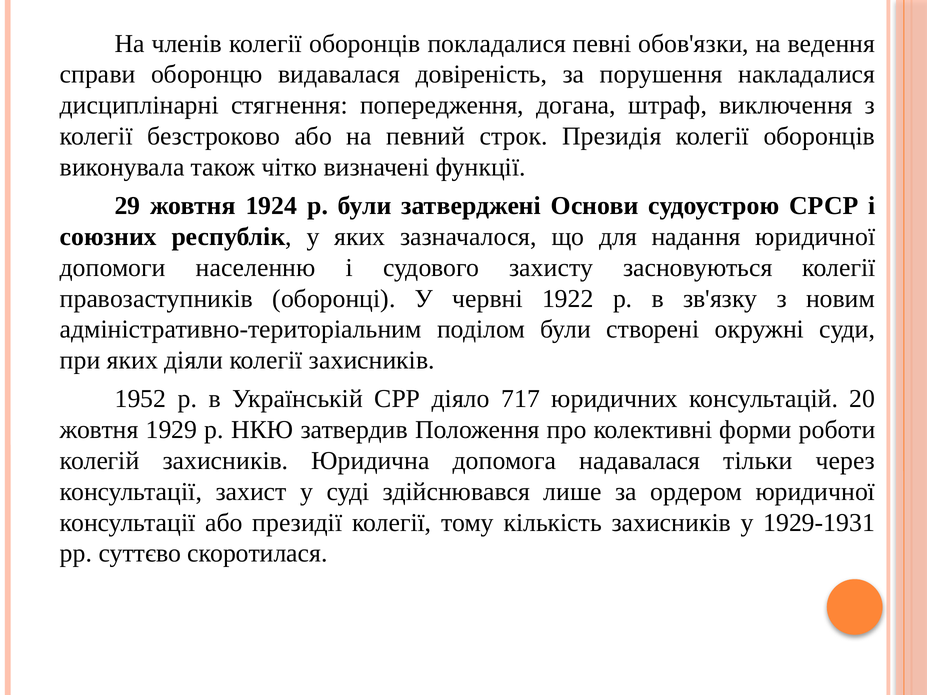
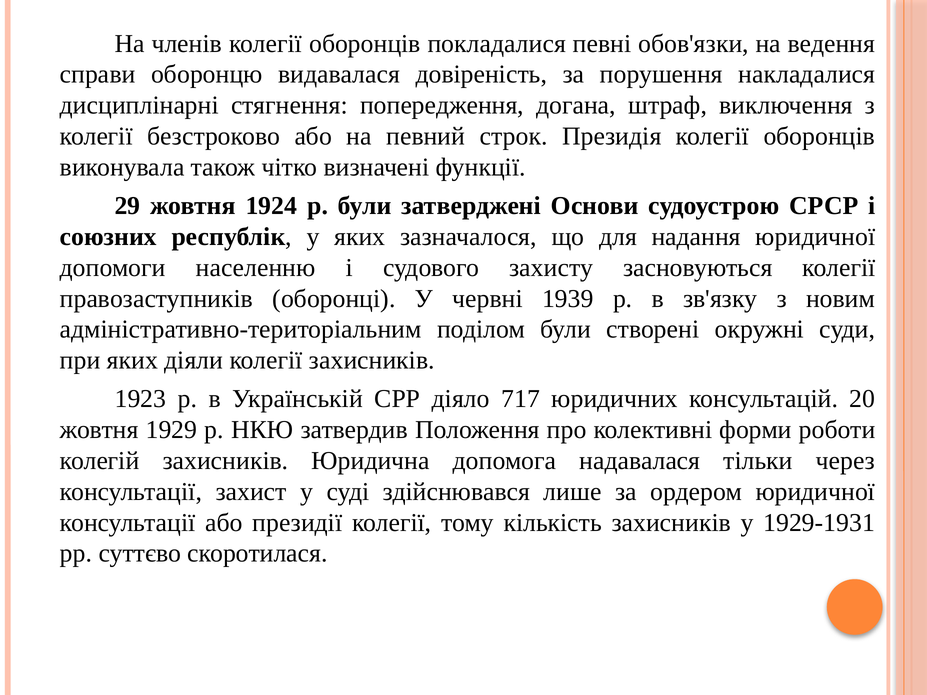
1922: 1922 -> 1939
1952: 1952 -> 1923
